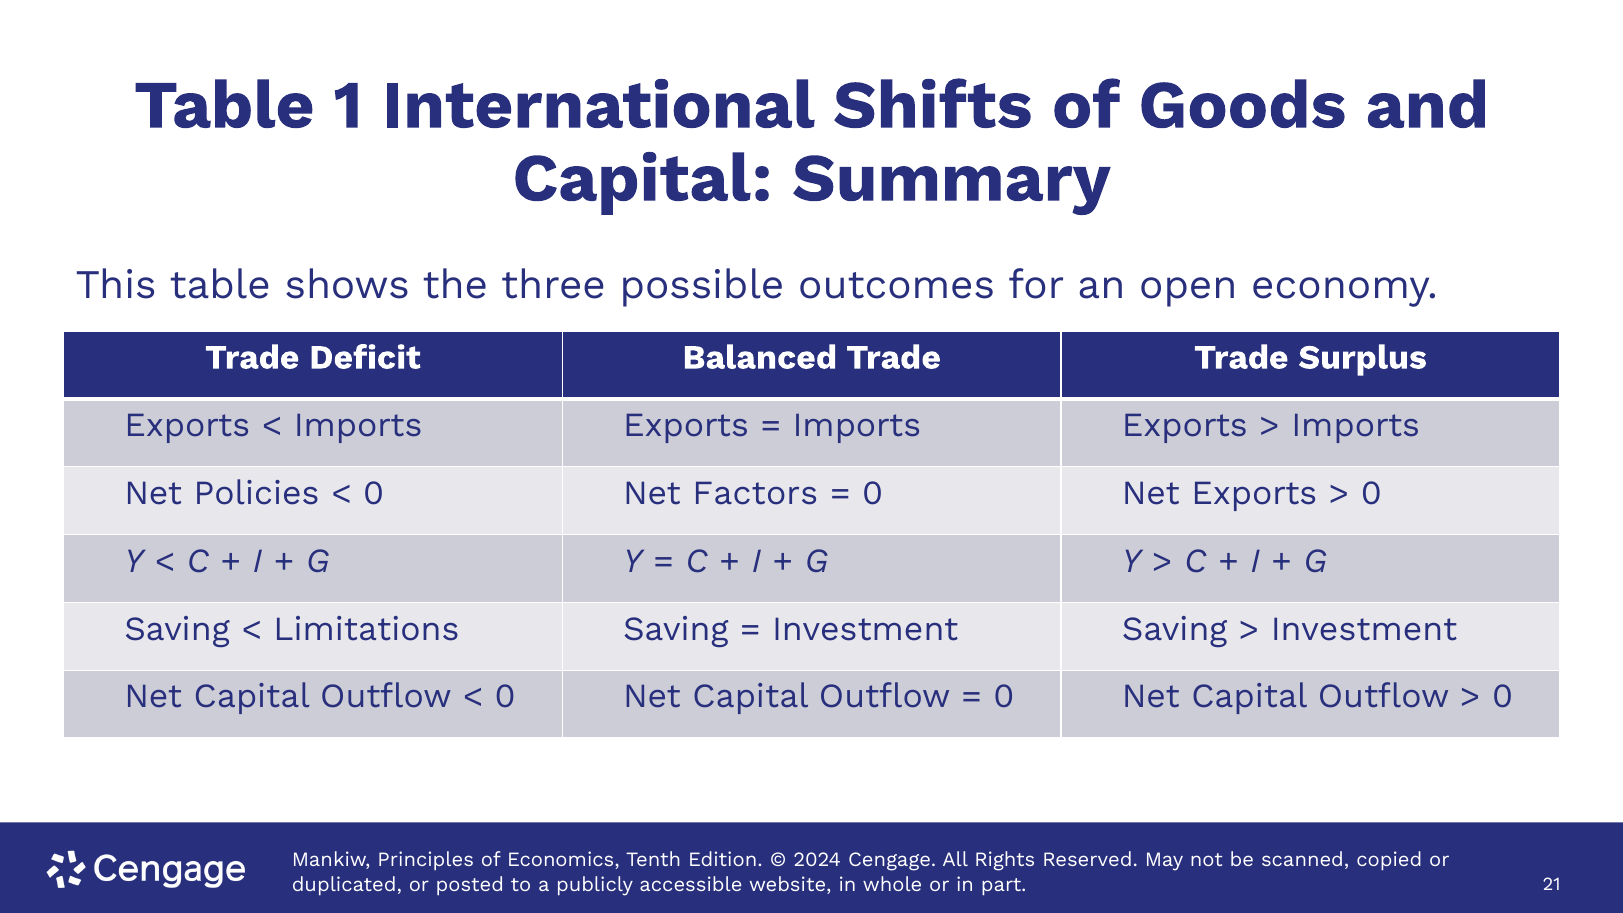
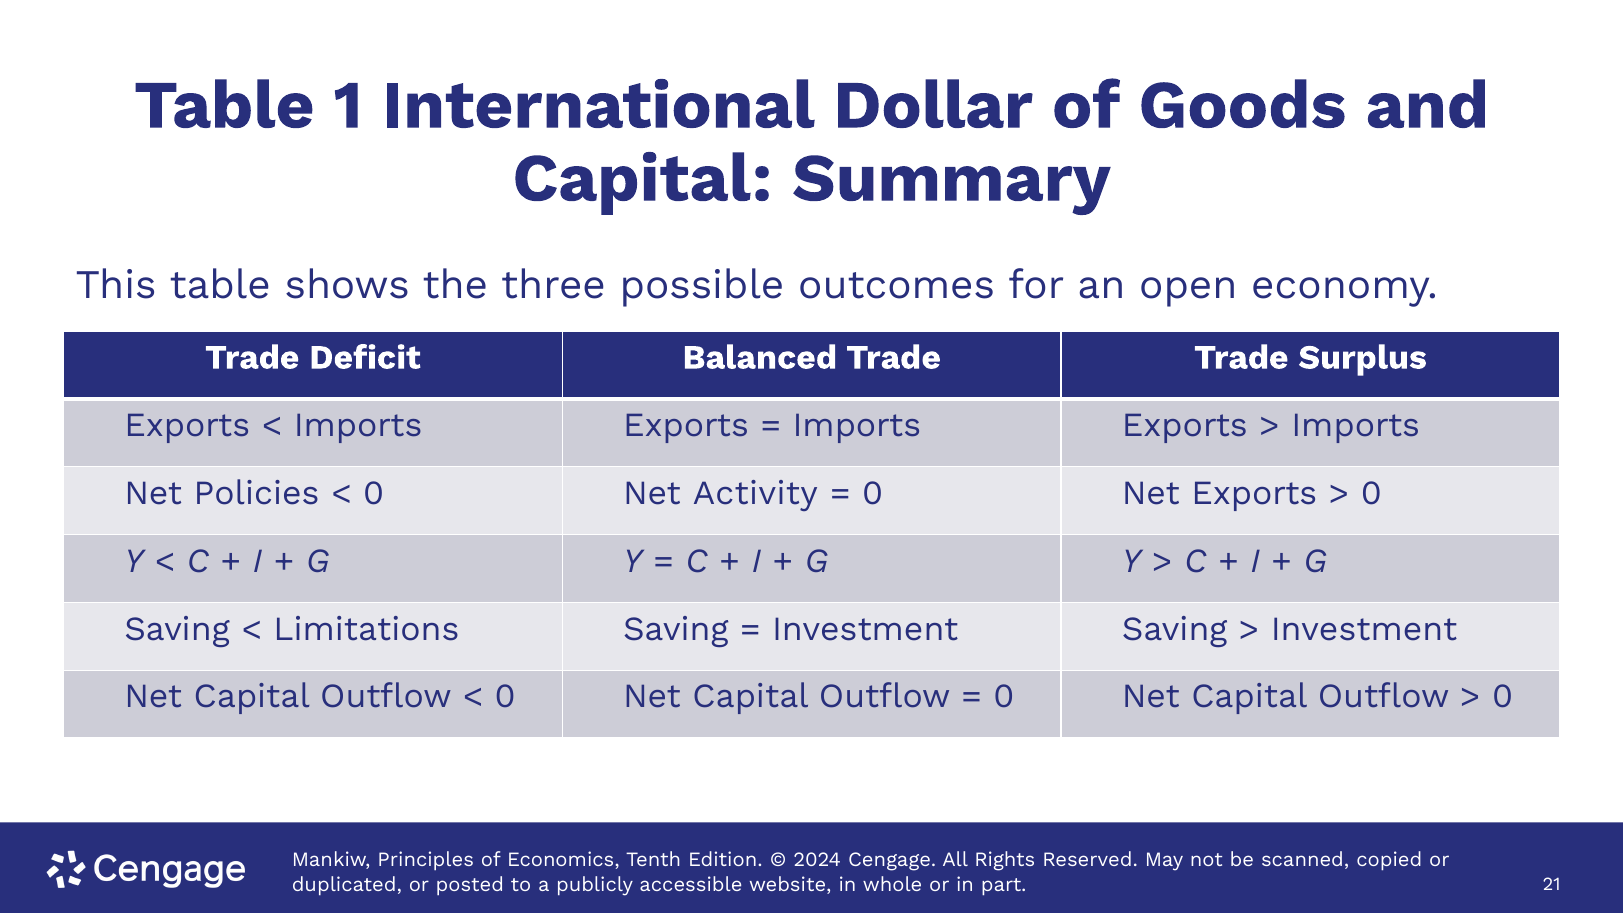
Shifts: Shifts -> Dollar
Factors: Factors -> Activity
